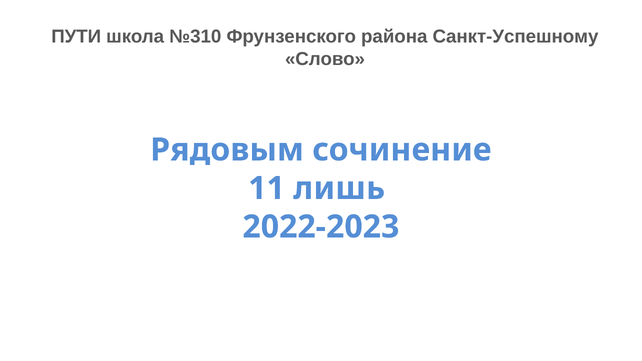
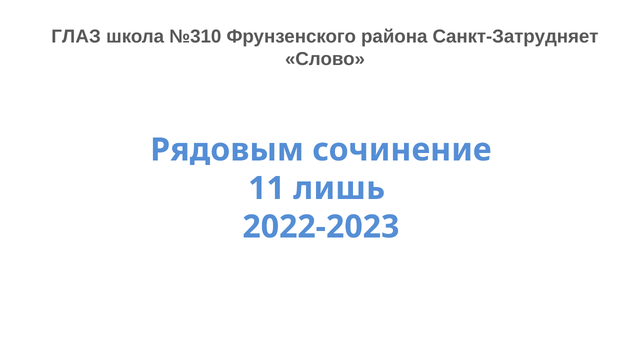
ПУТИ: ПУТИ -> ГЛАЗ
Санкт-Успешному: Санкт-Успешному -> Санкт-Затрудняет
